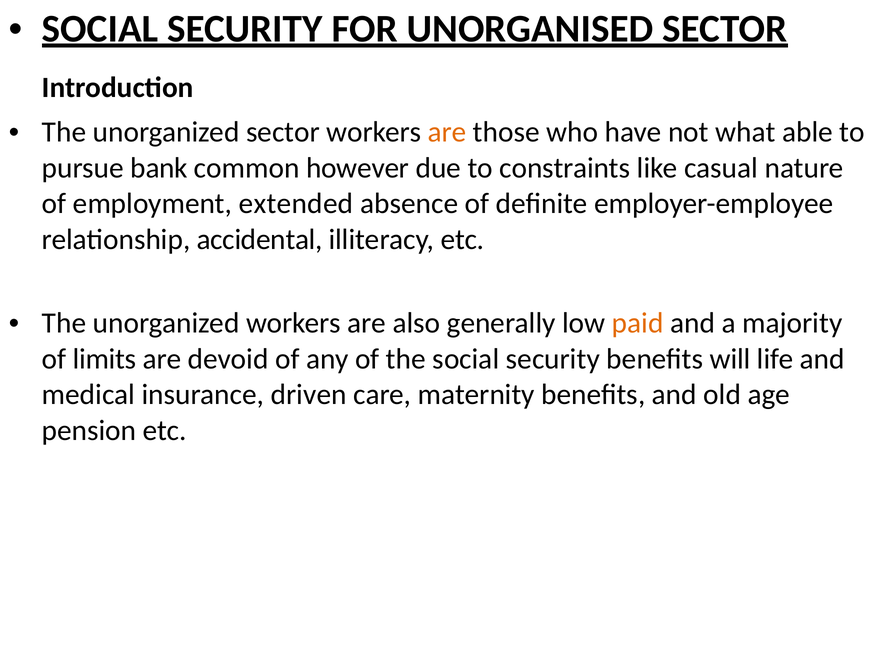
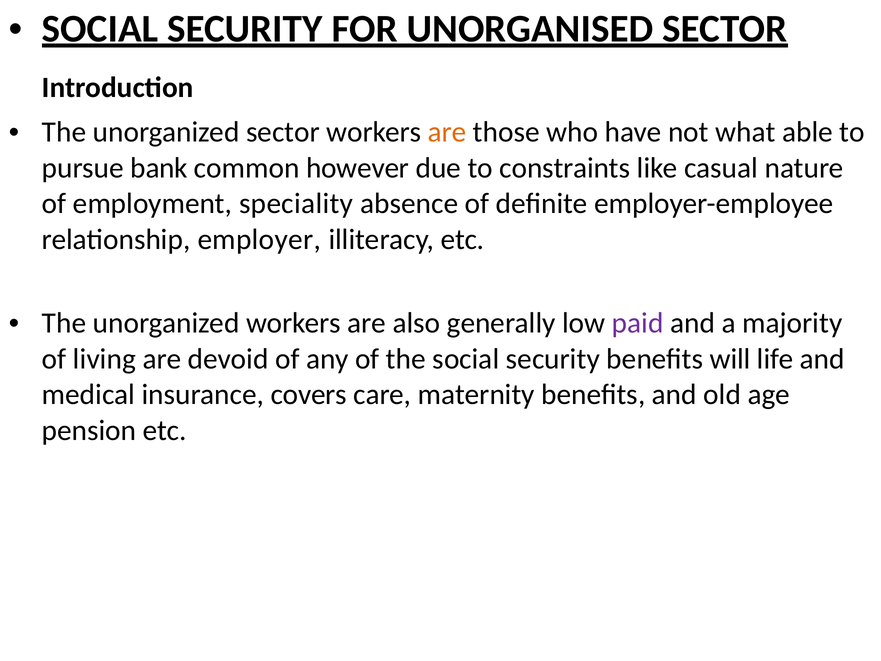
extended: extended -> speciality
accidental: accidental -> employer
paid colour: orange -> purple
limits: limits -> living
driven: driven -> covers
